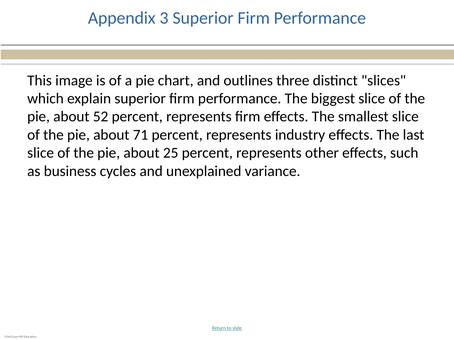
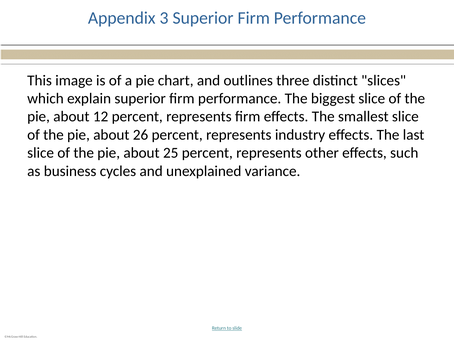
52: 52 -> 12
71: 71 -> 26
